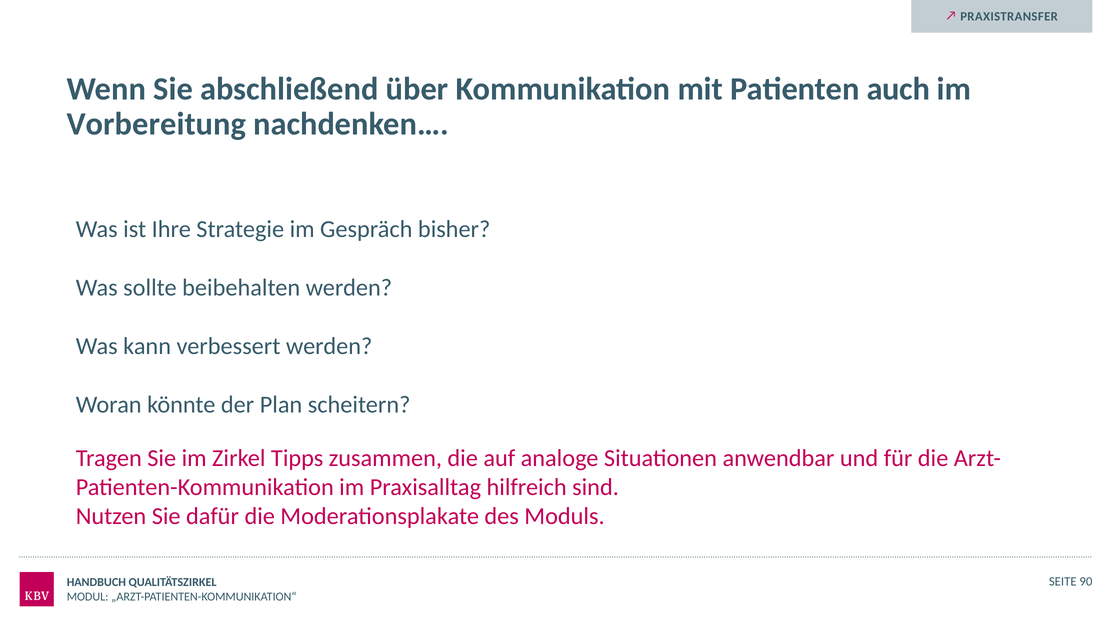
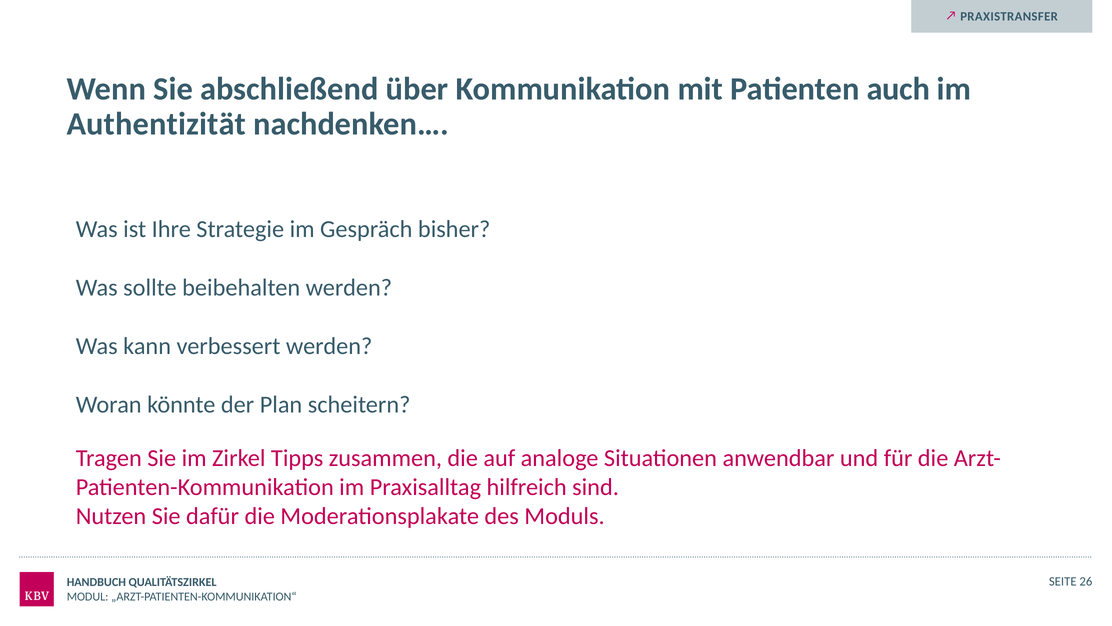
Vorbereitung: Vorbereitung -> Authentizität
90: 90 -> 26
